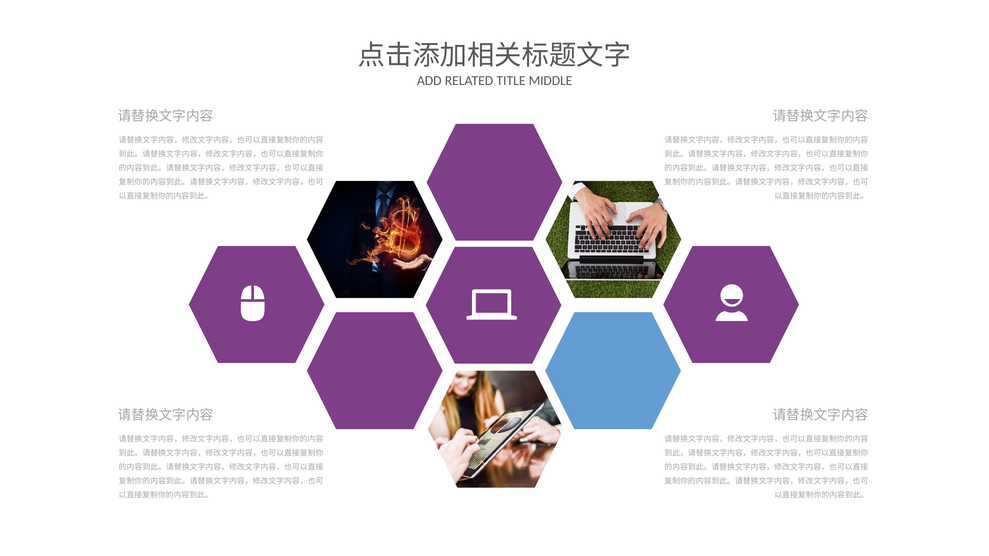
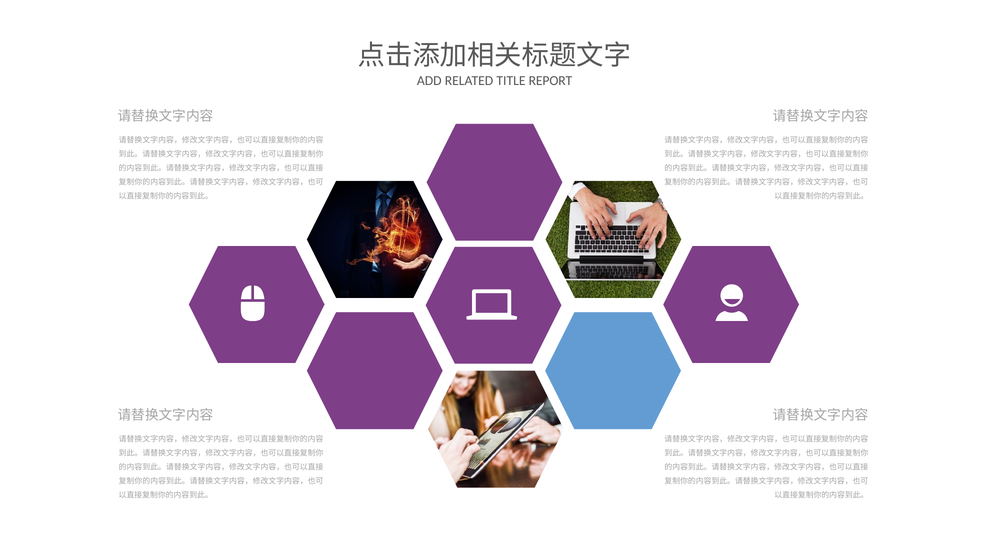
MIDDLE: MIDDLE -> REPORT
